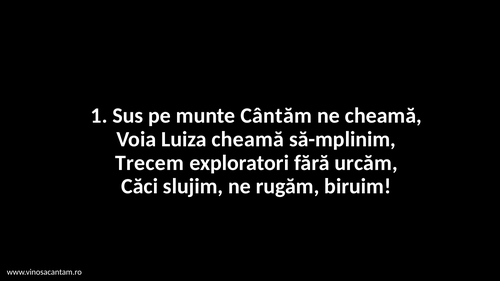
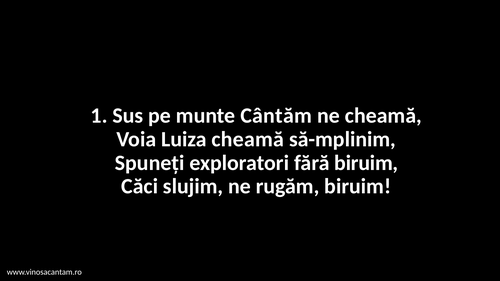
Trecem: Trecem -> Spuneți
fără urcăm: urcăm -> biruim
